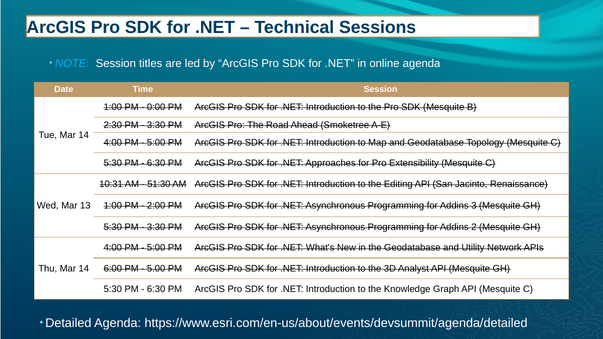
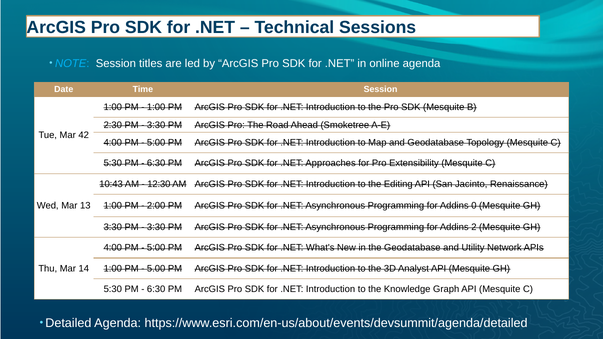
0:00 at (156, 107): 0:00 -> 1:00
Tue Mar 14: 14 -> 42
10:31: 10:31 -> 10:43
51:30: 51:30 -> 12:30
3: 3 -> 0
5:30 at (113, 227): 5:30 -> 3:30
6:00 at (113, 269): 6:00 -> 1:00
